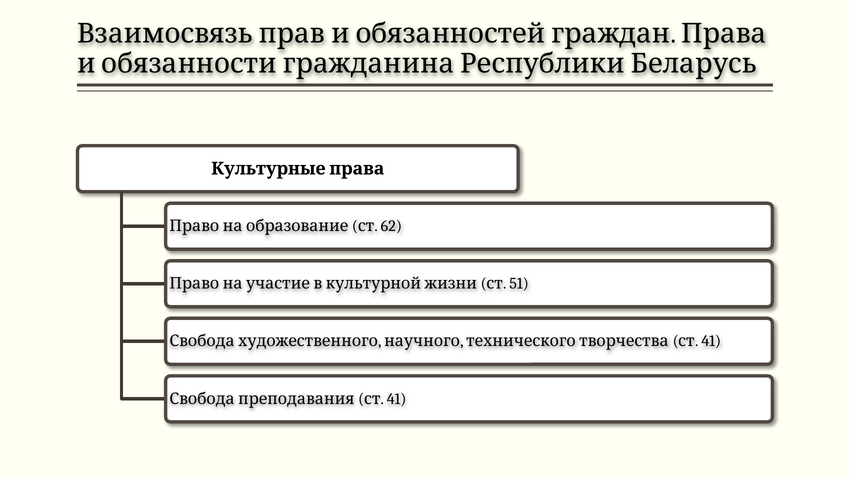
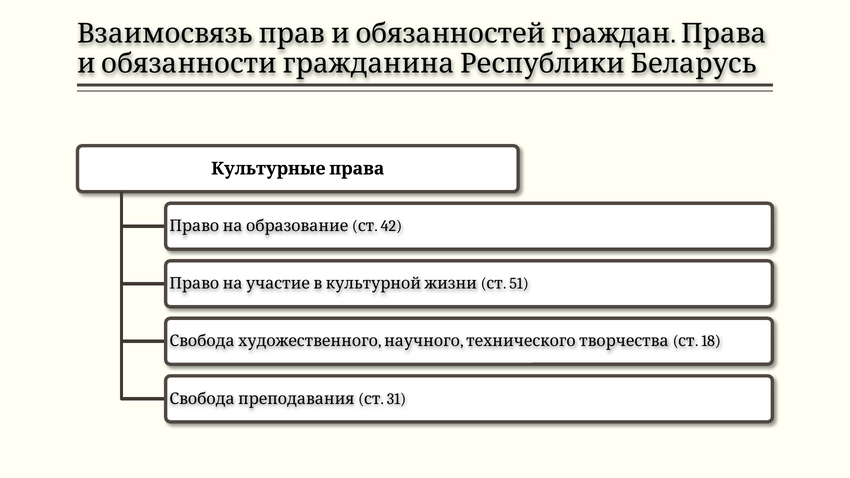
62: 62 -> 42
41 at (711, 341): 41 -> 18
41 at (397, 399): 41 -> 31
